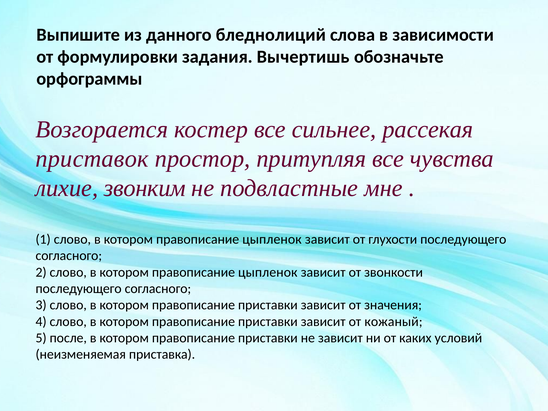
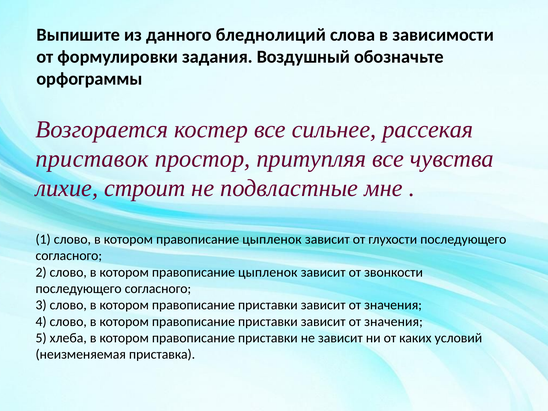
Вычертишь: Вычертишь -> Воздушный
звонким: звонким -> строит
кожаный at (393, 322): кожаный -> значения
после: после -> хлеба
